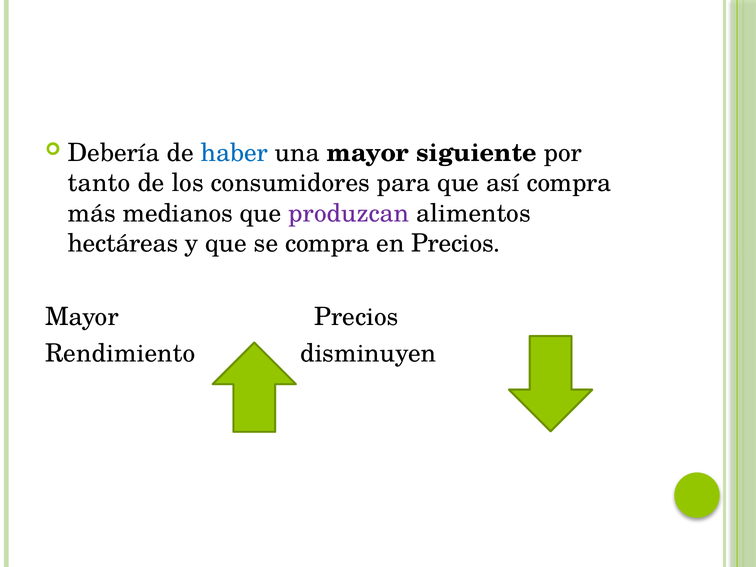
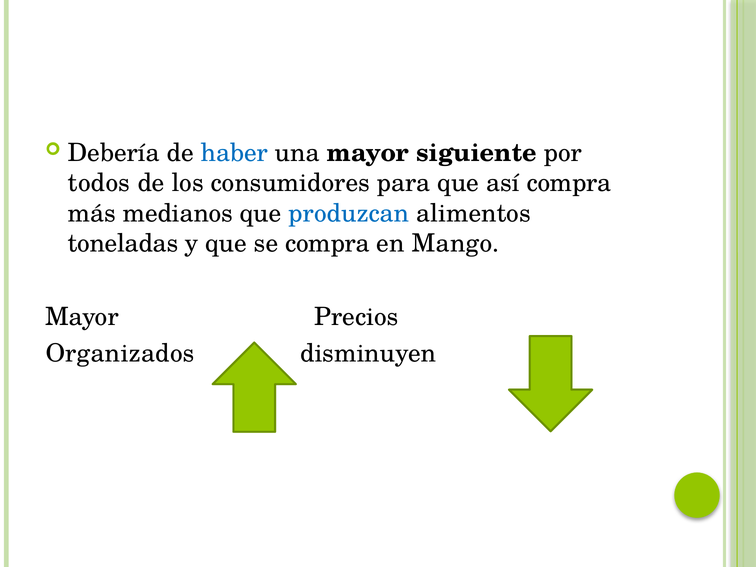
tanto: tanto -> todos
produzcan colour: purple -> blue
hectáreas: hectáreas -> toneladas
en Precios: Precios -> Mango
Rendimiento: Rendimiento -> Organizados
